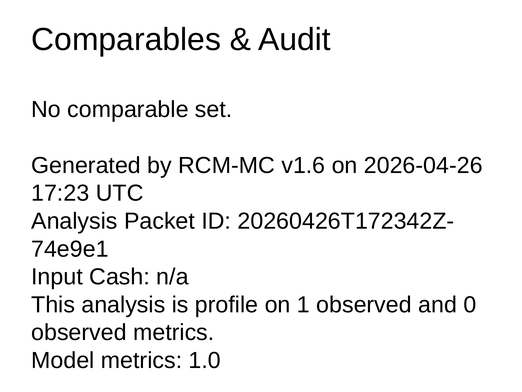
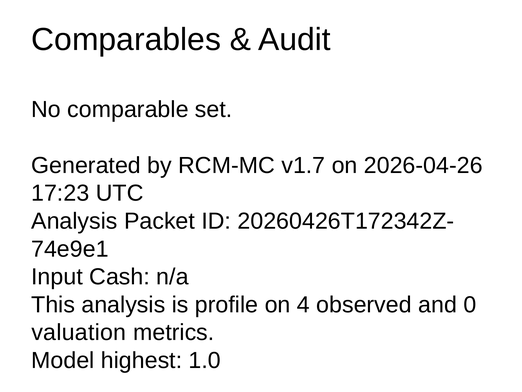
v1.6: v1.6 -> v1.7
1: 1 -> 4
observed at (79, 332): observed -> valuation
Model metrics: metrics -> highest
